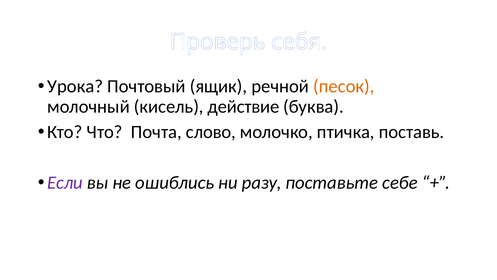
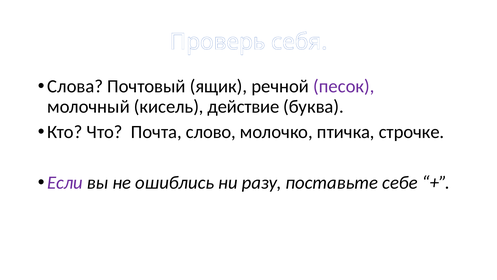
Урока: Урока -> Слова
песок colour: orange -> purple
поставь: поставь -> строчке
